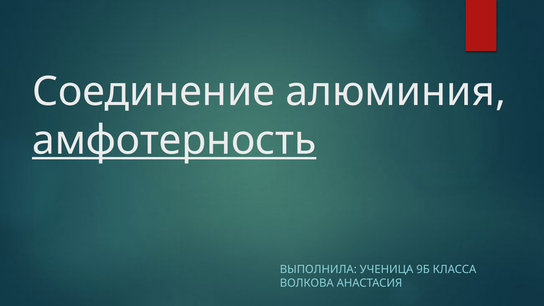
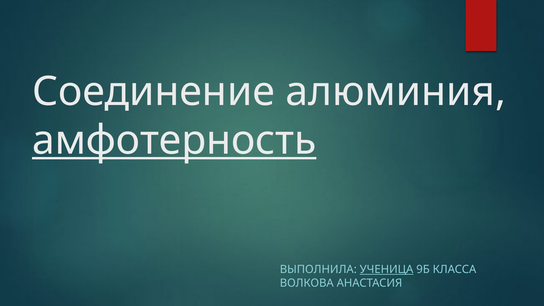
УЧЕНИЦА underline: none -> present
